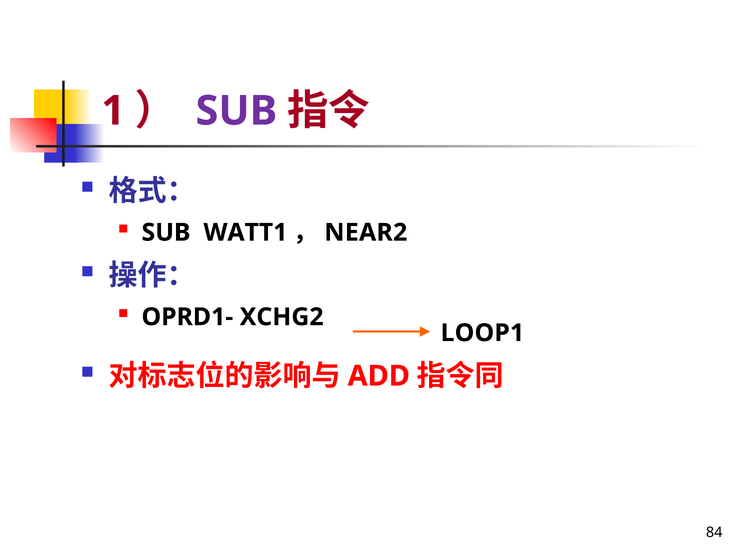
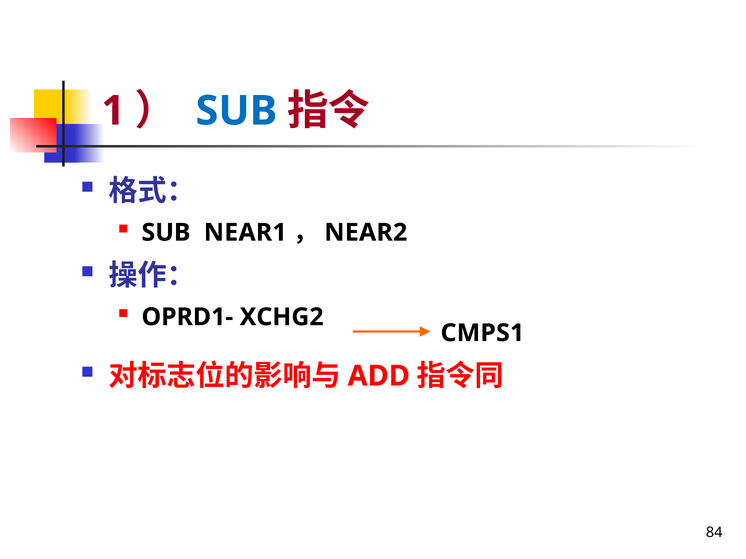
SUB at (236, 111) colour: purple -> blue
WATT1: WATT1 -> NEAR1
LOOP1: LOOP1 -> CMPS1
